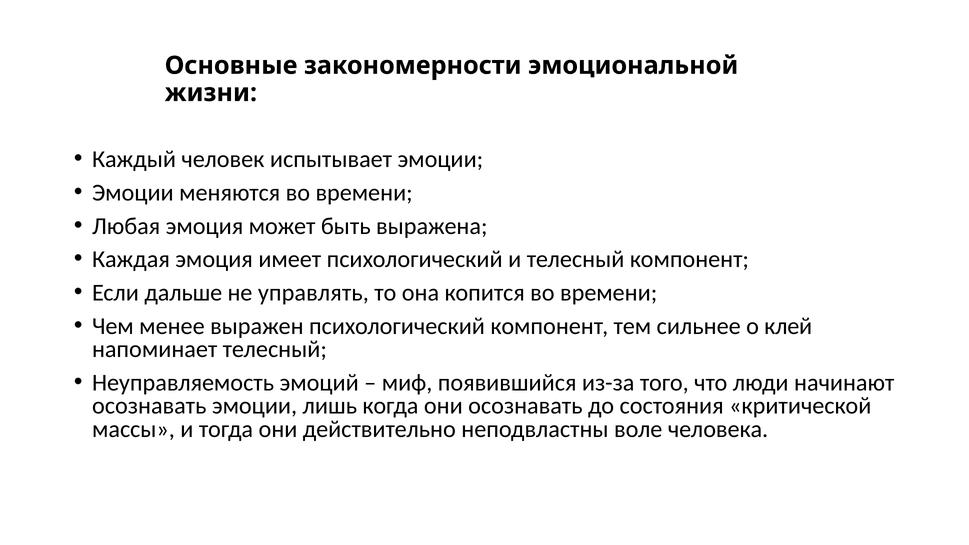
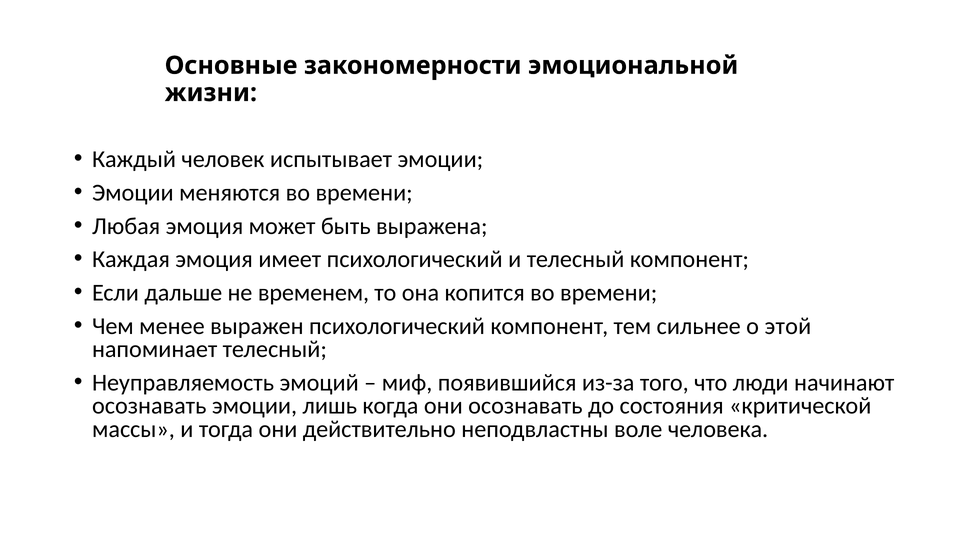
управлять: управлять -> временем
клей: клей -> этой
